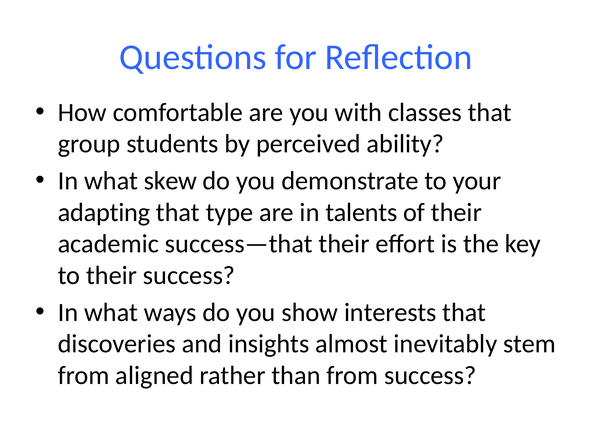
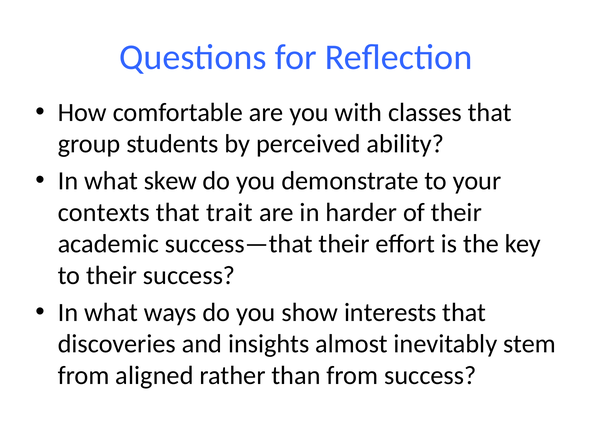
adapting: adapting -> contexts
type: type -> trait
talents: talents -> harder
